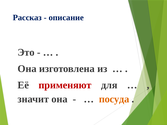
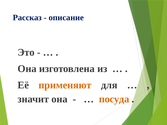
применяют colour: red -> orange
